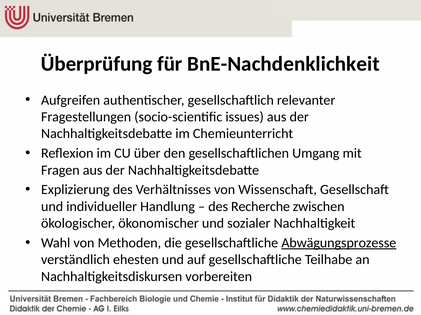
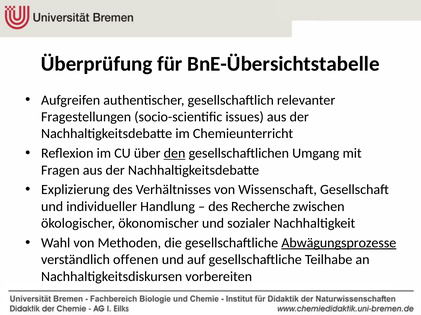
BnE-Nachdenklichkeit: BnE-Nachdenklichkeit -> BnE-Übersichtstabelle
den underline: none -> present
ehesten: ehesten -> offenen
